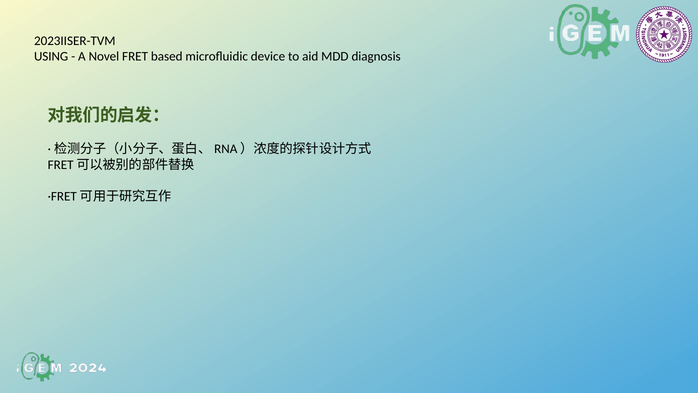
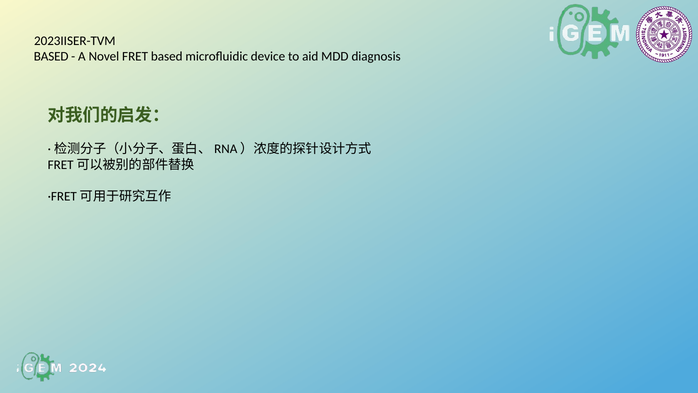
USING at (51, 57): USING -> BASED
